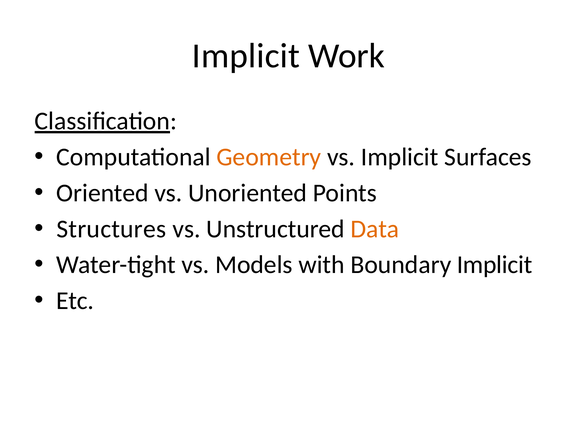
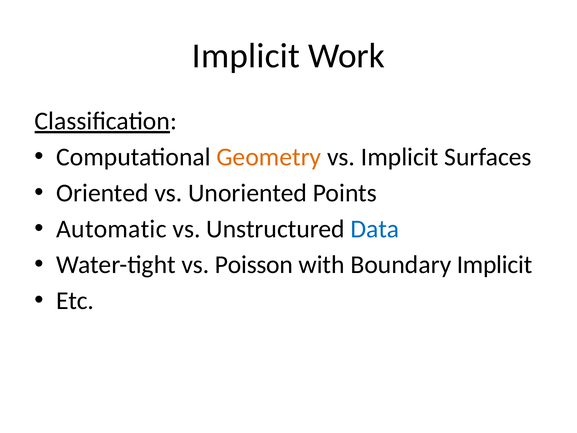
Structures: Structures -> Automatic
Data colour: orange -> blue
Models: Models -> Poisson
